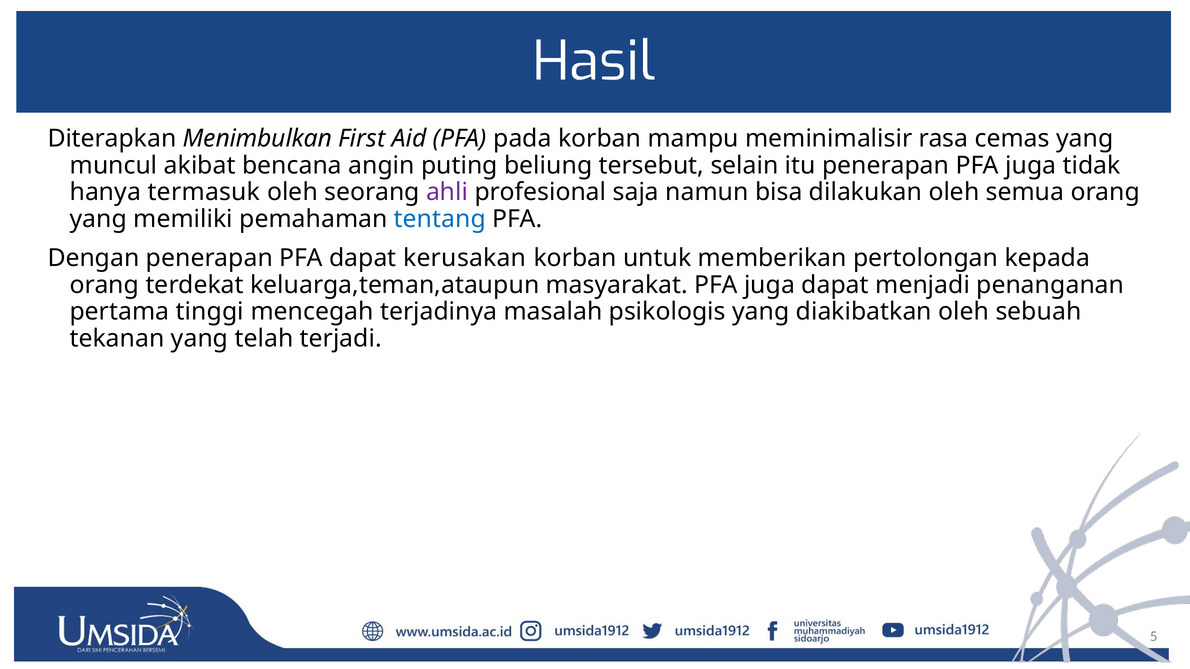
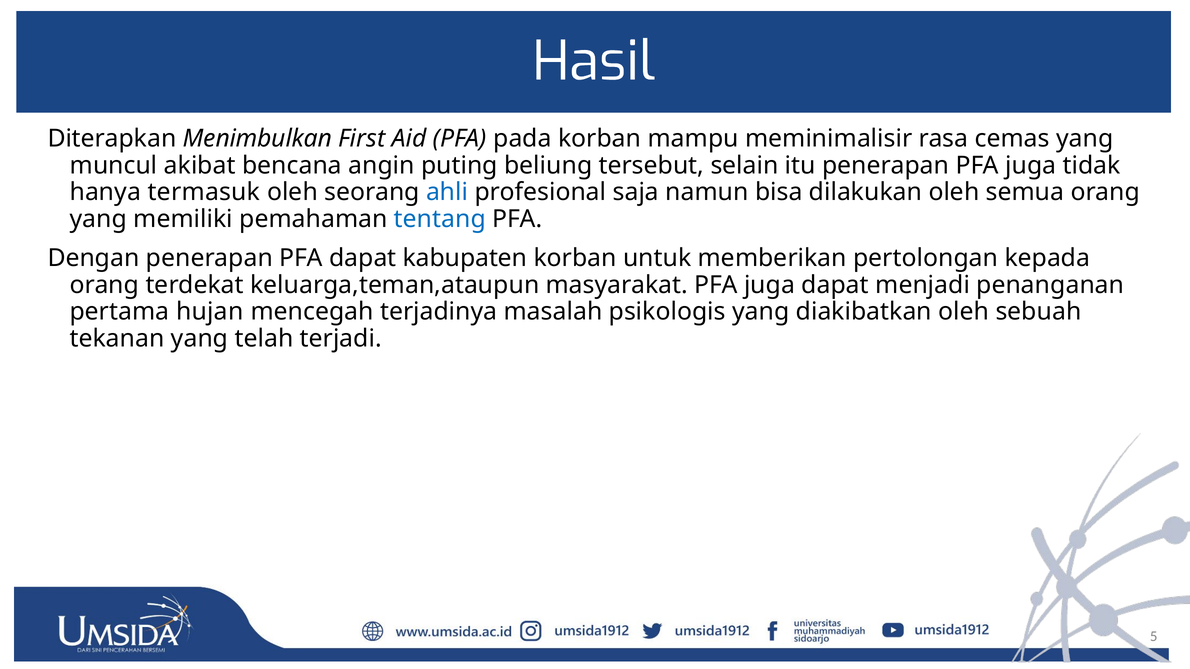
ahli colour: purple -> blue
kerusakan: kerusakan -> kabupaten
tinggi: tinggi -> hujan
